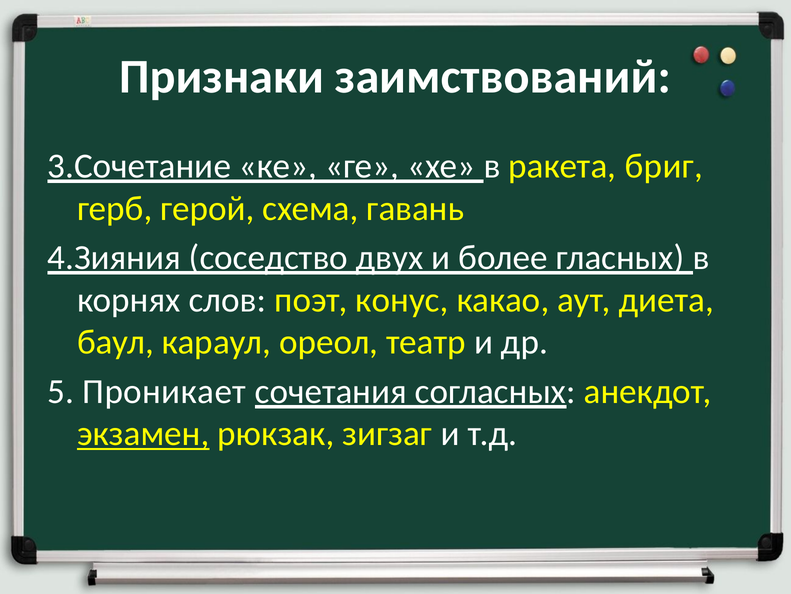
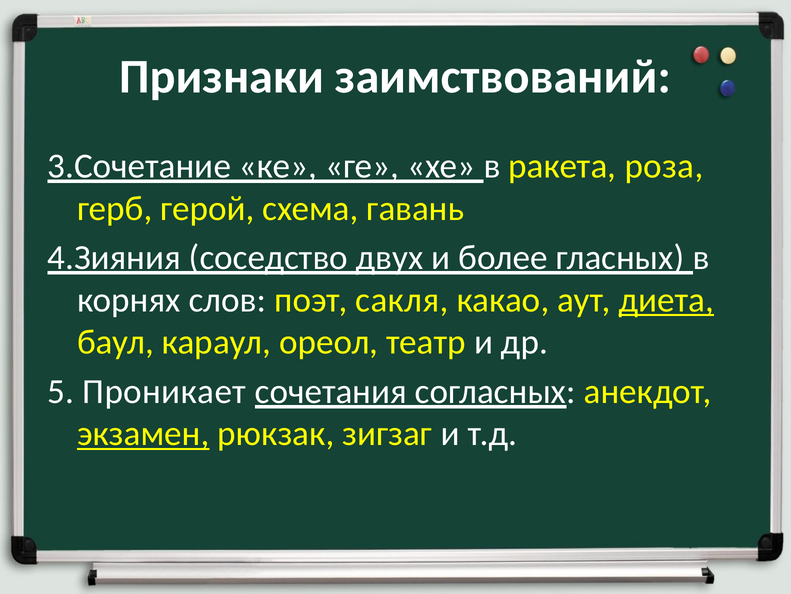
бриг: бриг -> роза
конус: конус -> сакля
диета underline: none -> present
